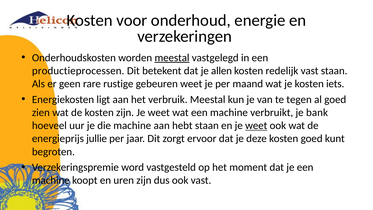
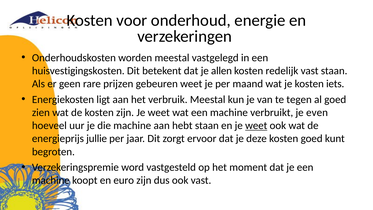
meestal at (172, 58) underline: present -> none
productieprocessen: productieprocessen -> huisvestigingskosten
rustige: rustige -> prijzen
bank: bank -> even
uren: uren -> euro
